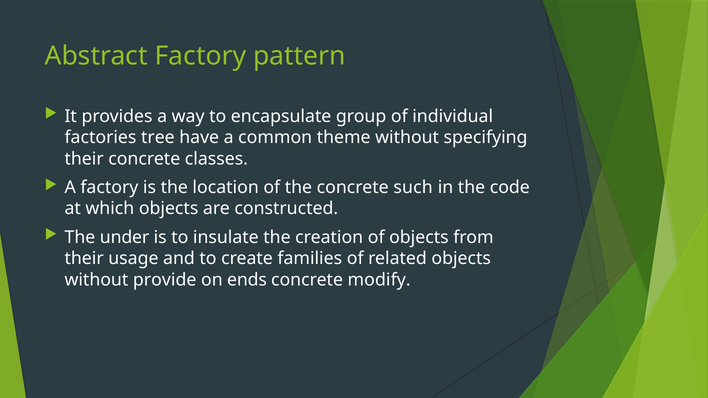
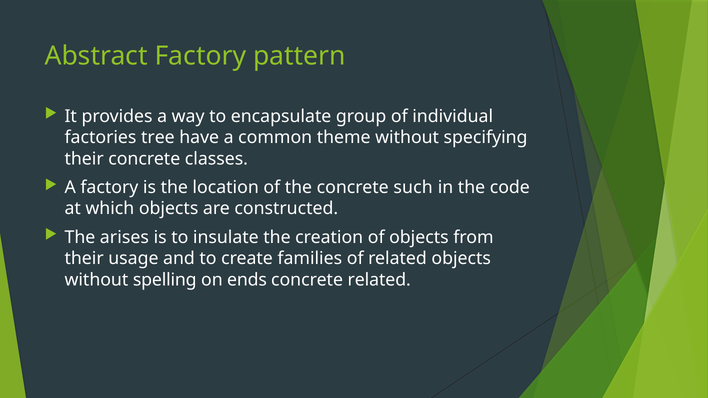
under: under -> arises
provide: provide -> spelling
concrete modify: modify -> related
